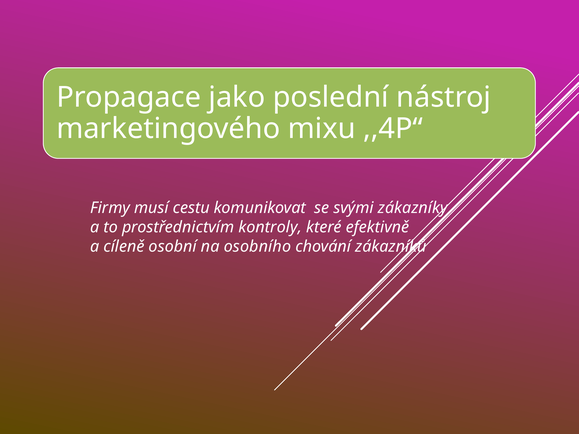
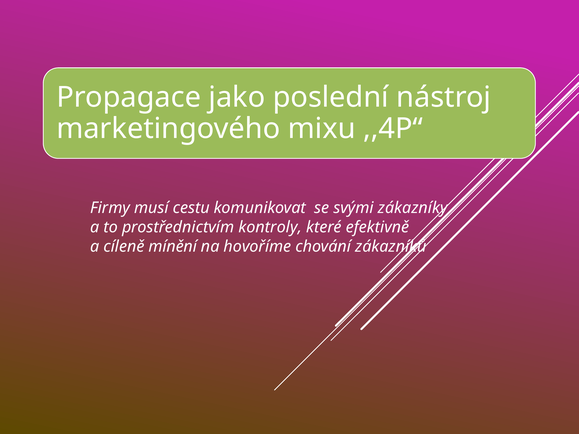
osobní: osobní -> mínění
osobního: osobního -> hovoříme
